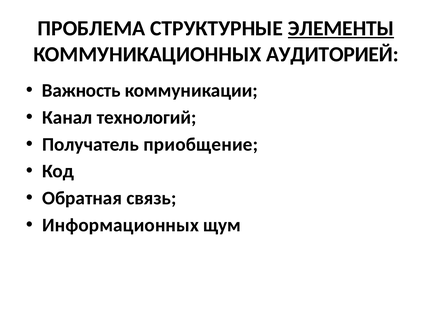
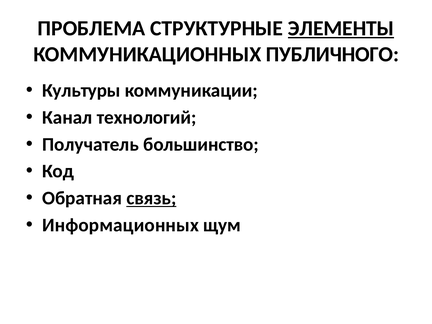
АУДИТОРИЕЙ: АУДИТОРИЕЙ -> ПУБЛИЧНОГО
Важность: Важность -> Культуры
приобщение: приобщение -> большинство
связь underline: none -> present
